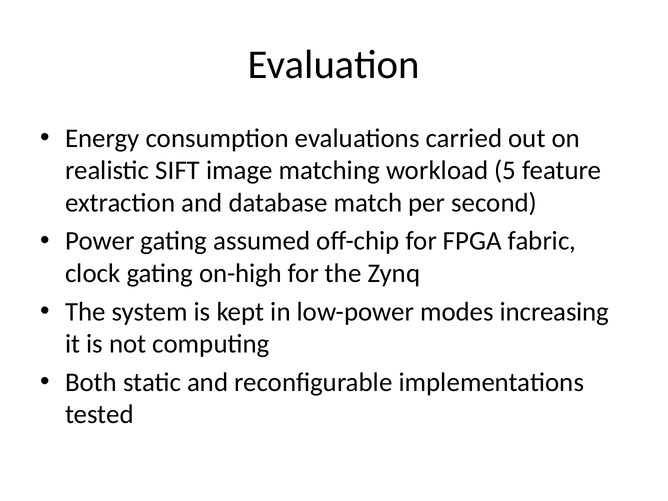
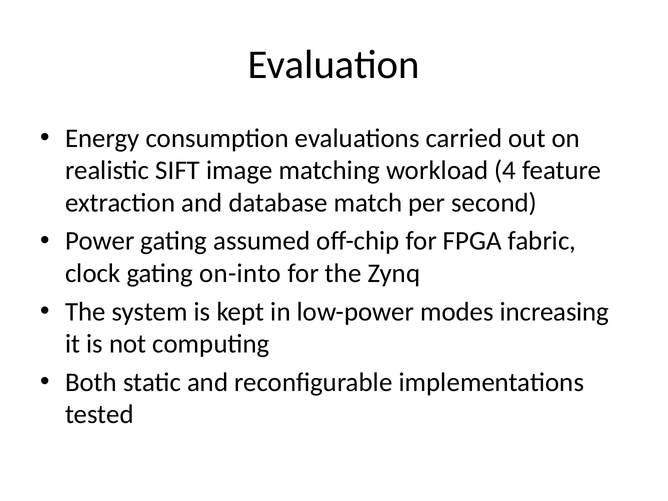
5: 5 -> 4
on-high: on-high -> on-into
